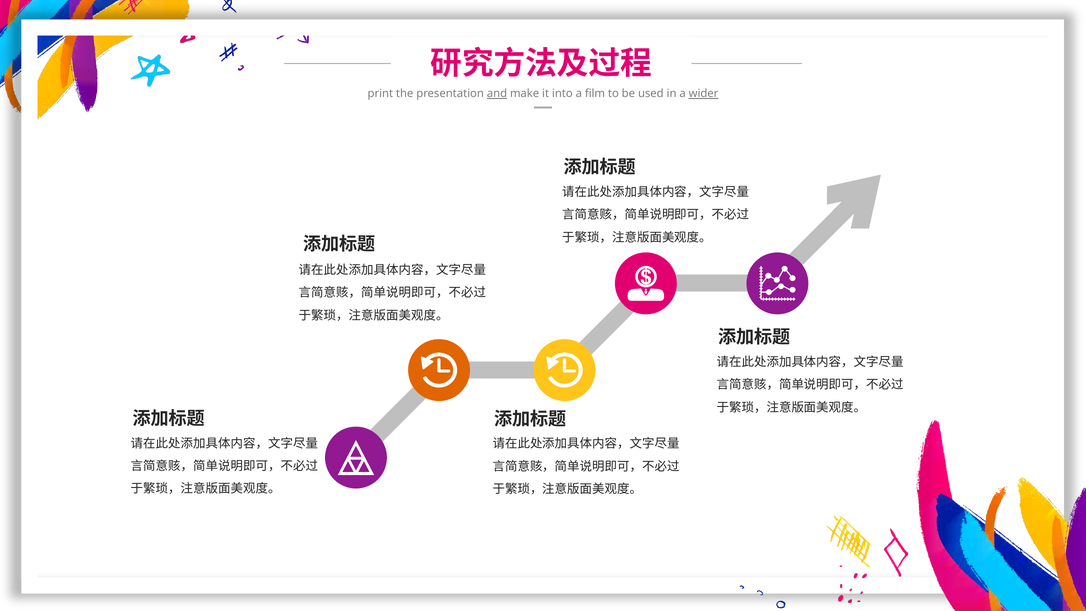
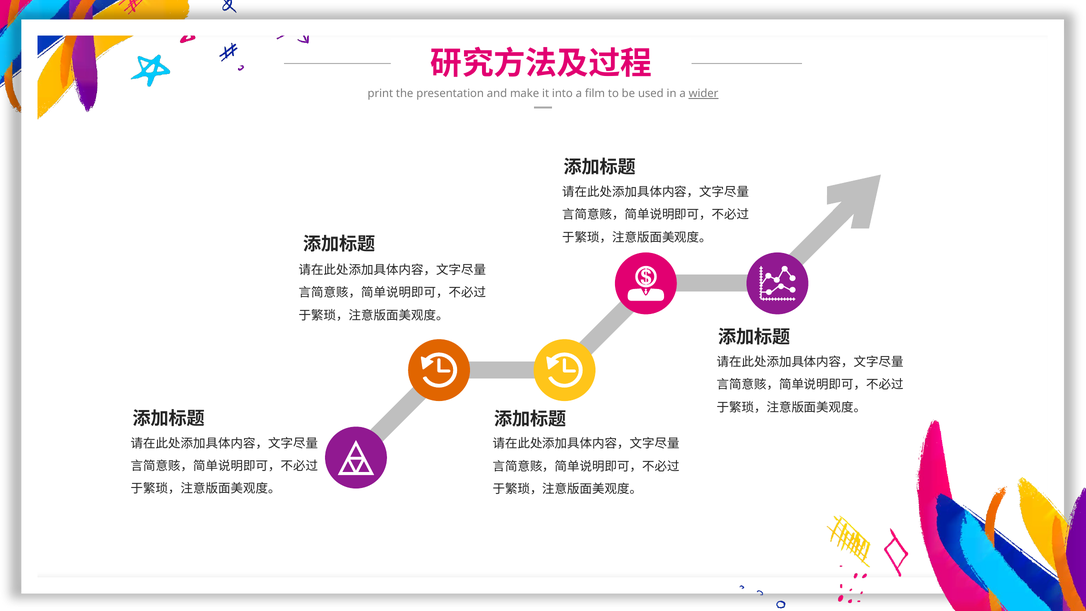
and underline: present -> none
